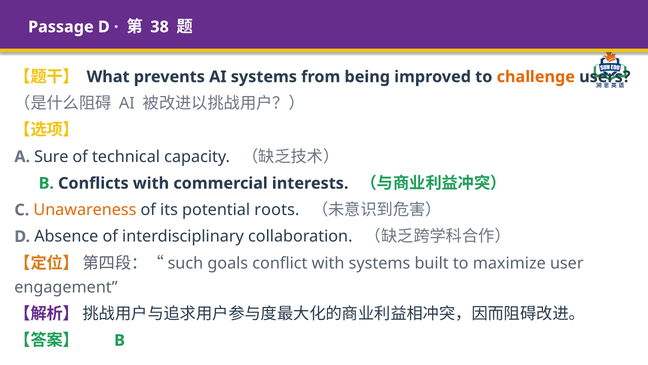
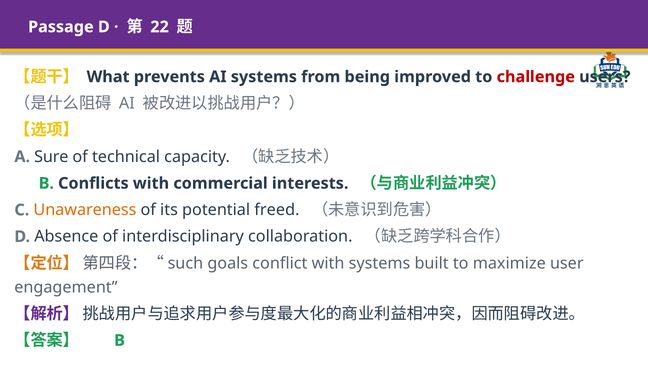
38: 38 -> 22
challenge colour: orange -> red
roots: roots -> freed
